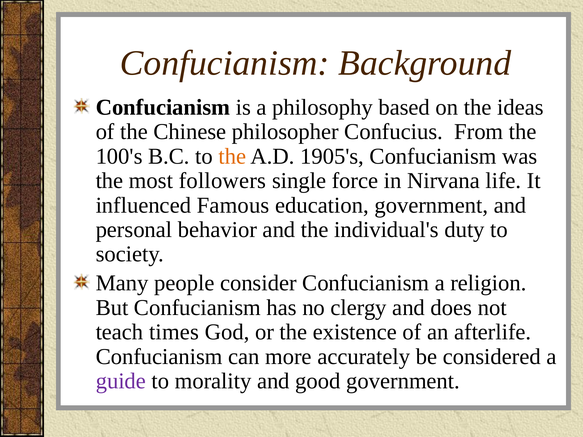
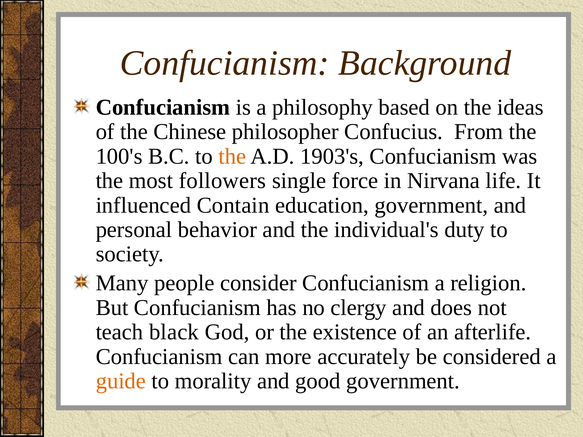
1905's: 1905's -> 1903's
Famous: Famous -> Contain
times: times -> black
guide colour: purple -> orange
